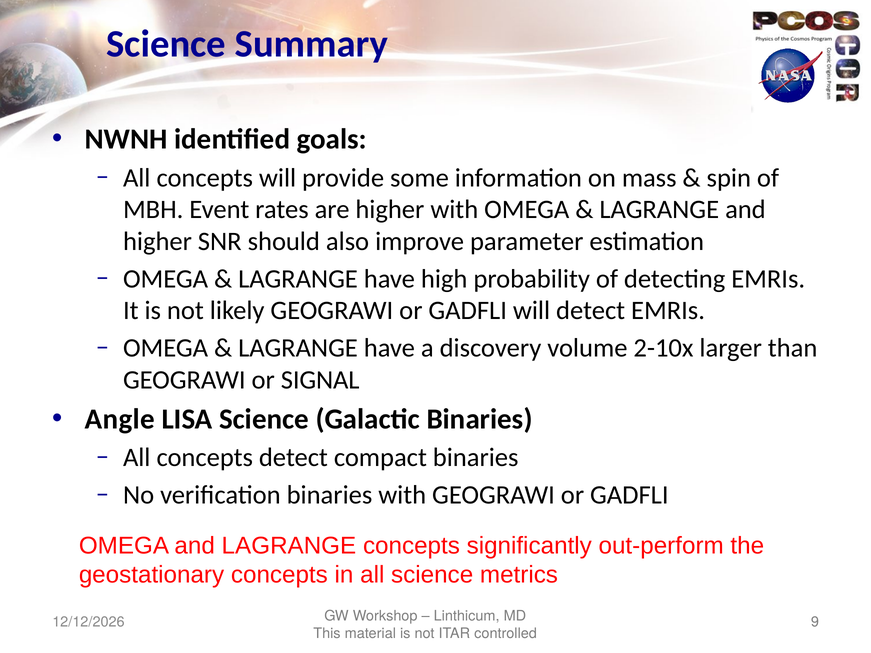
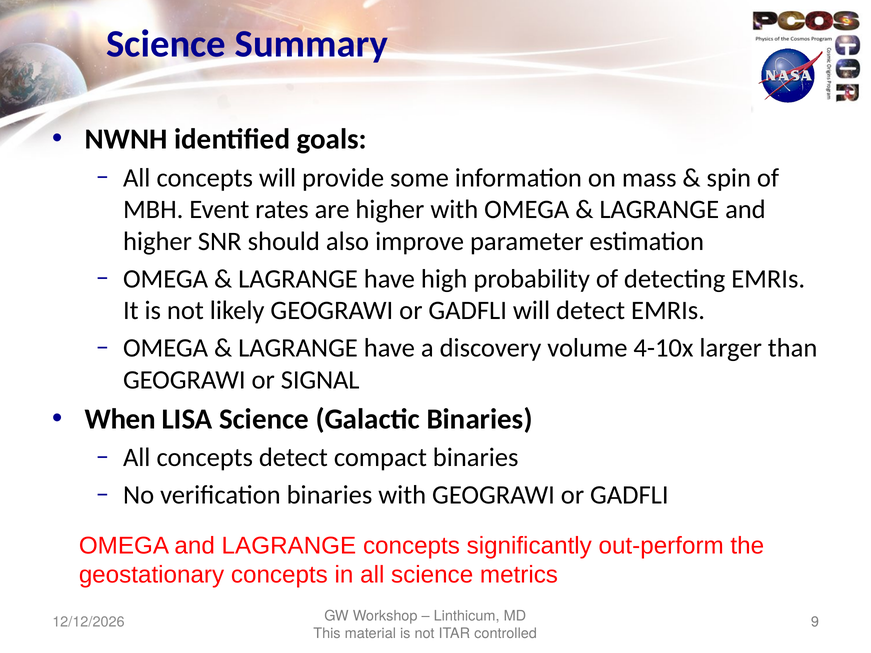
2-10x: 2-10x -> 4-10x
Angle: Angle -> When
